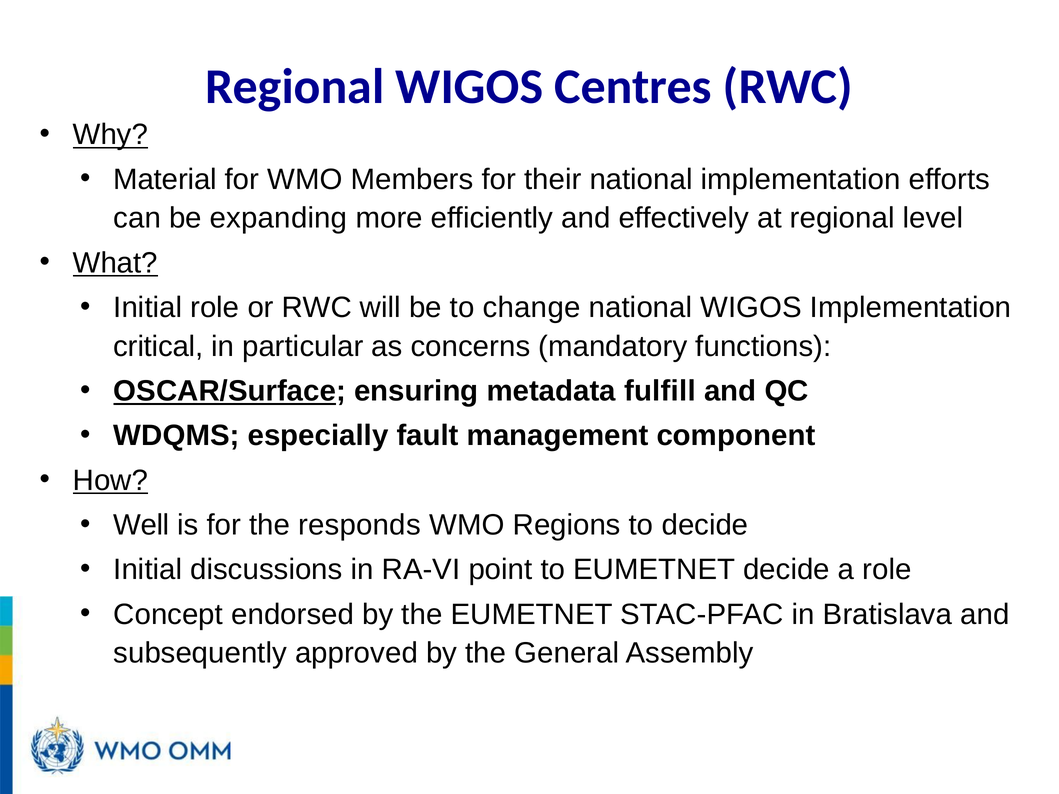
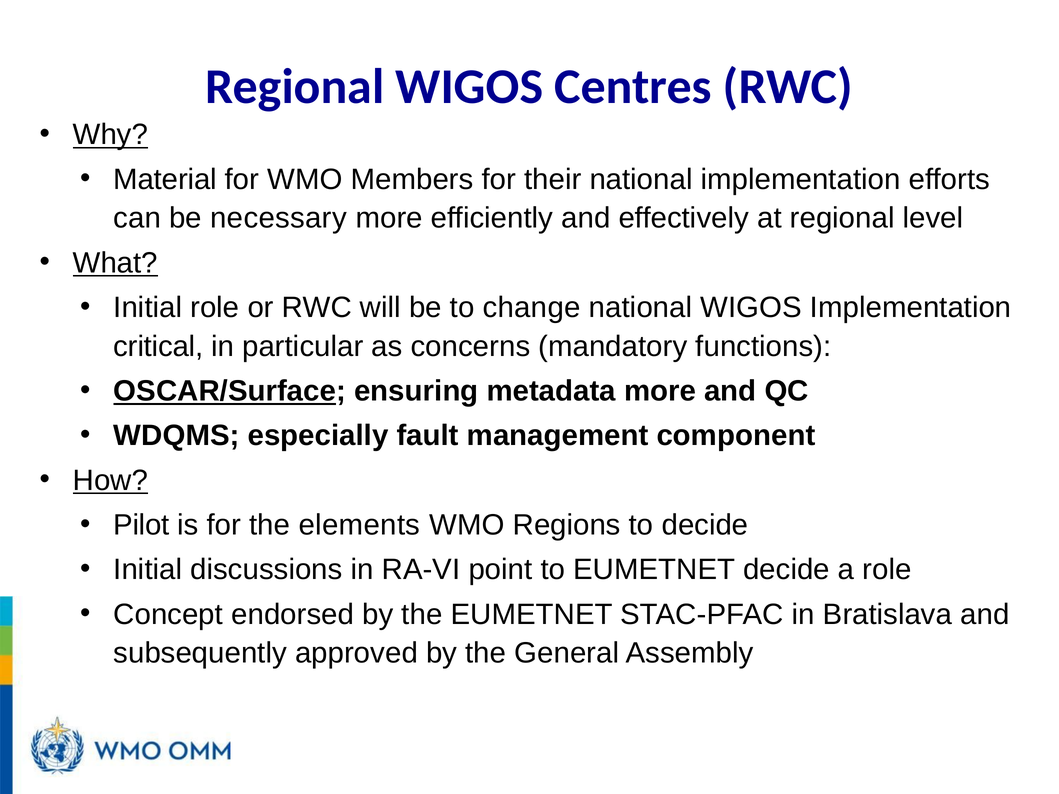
expanding: expanding -> necessary
metadata fulfill: fulfill -> more
Well: Well -> Pilot
responds: responds -> elements
